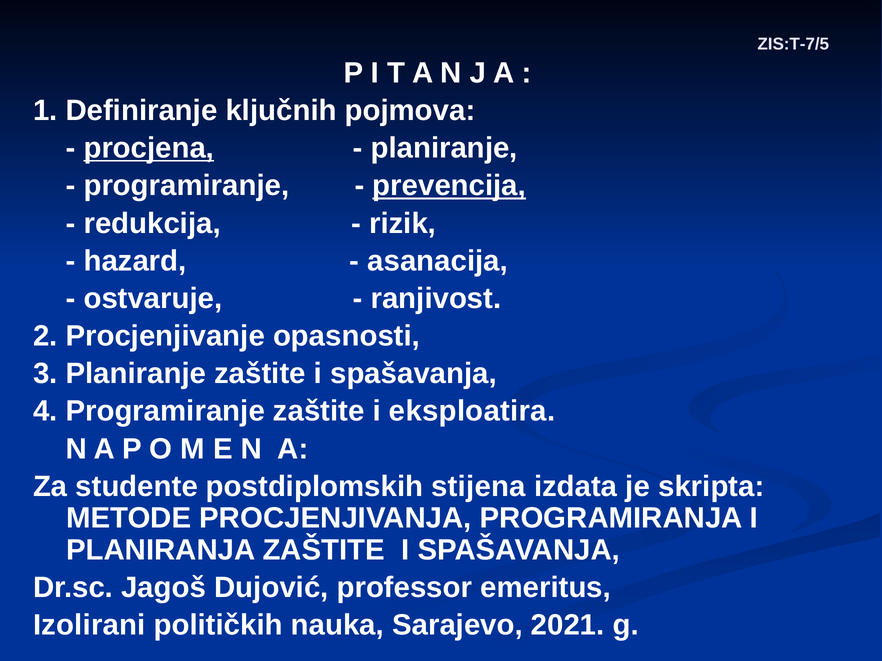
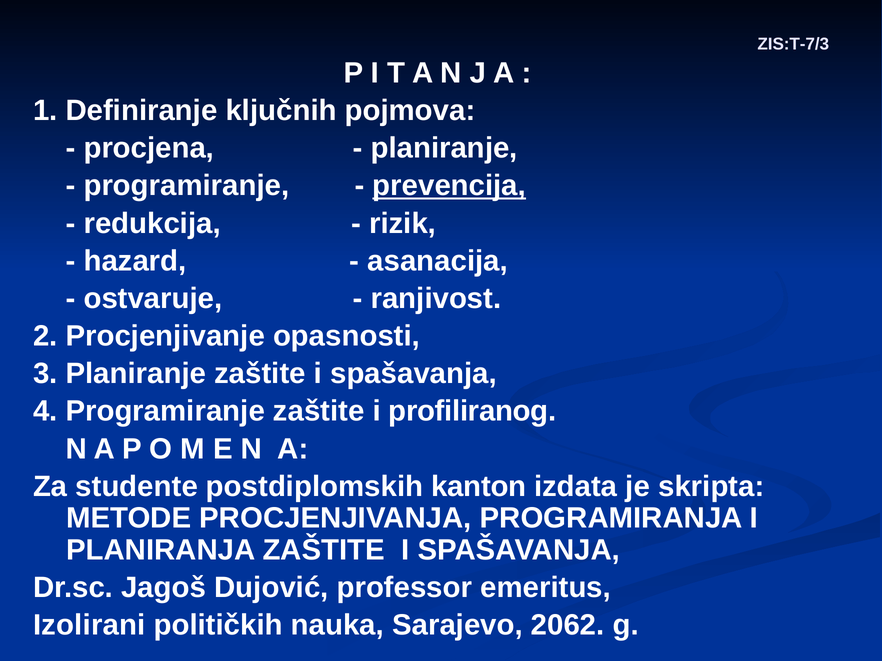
ZIS:T-7/5: ZIS:T-7/5 -> ZIS:T-7/3
procjena underline: present -> none
eksploatira: eksploatira -> profiliranog
stijena: stijena -> kanton
2021: 2021 -> 2062
